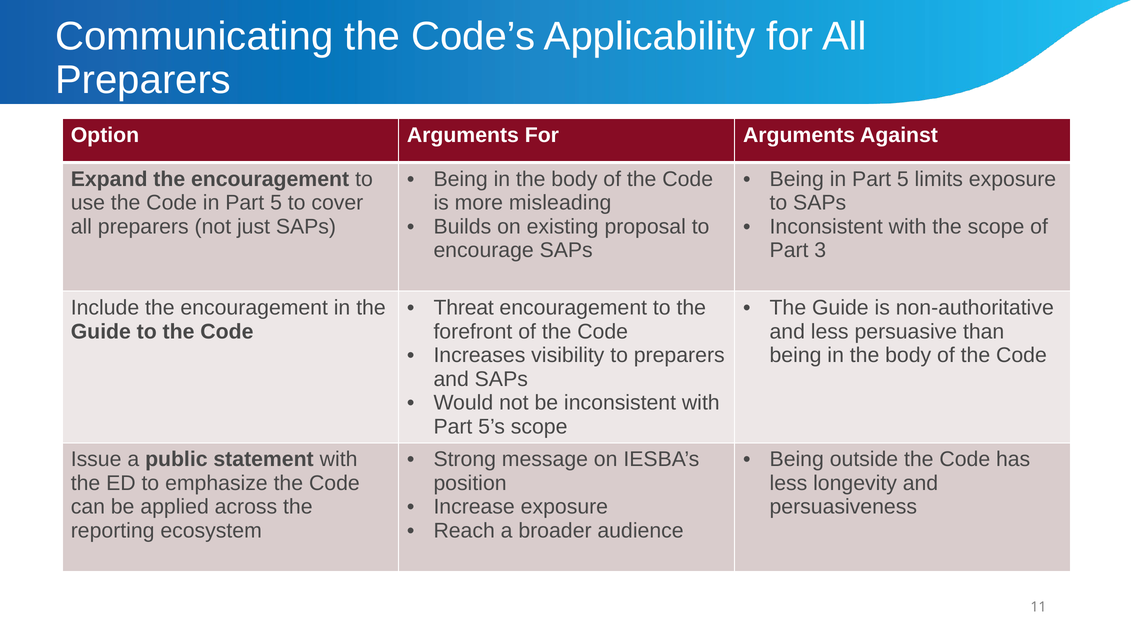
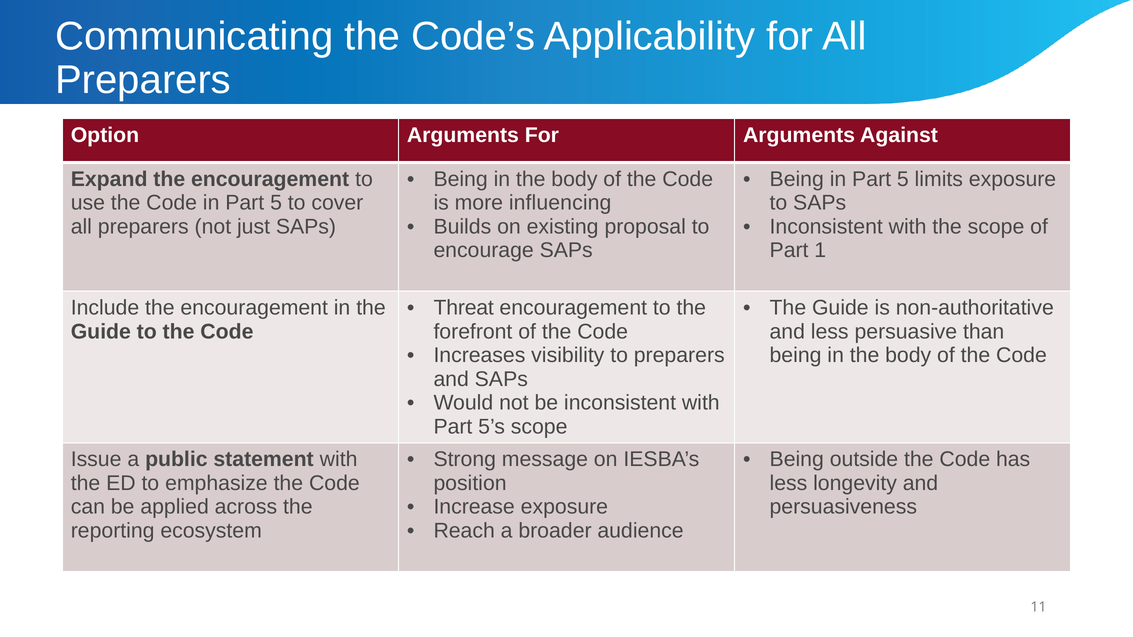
misleading: misleading -> influencing
3: 3 -> 1
